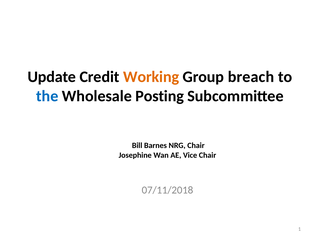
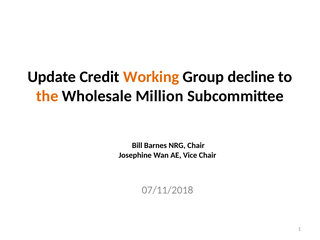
breach: breach -> decline
the colour: blue -> orange
Posting: Posting -> Million
